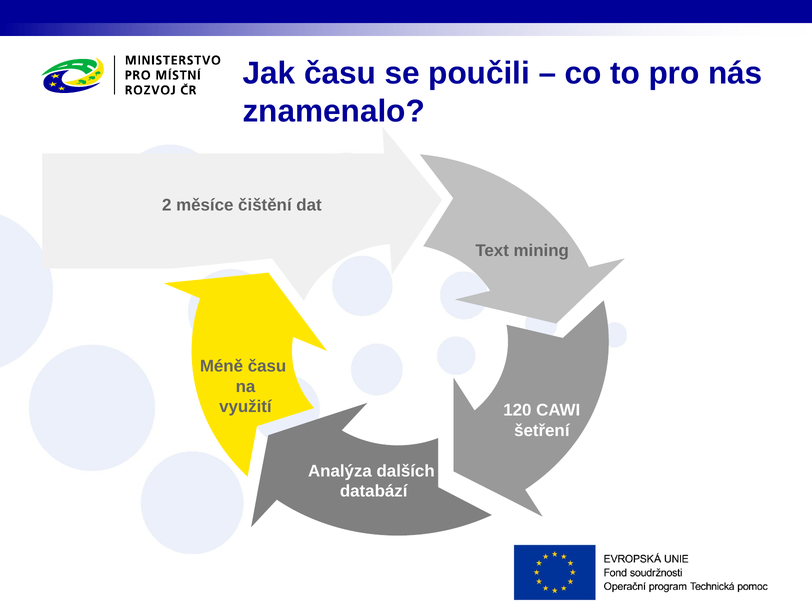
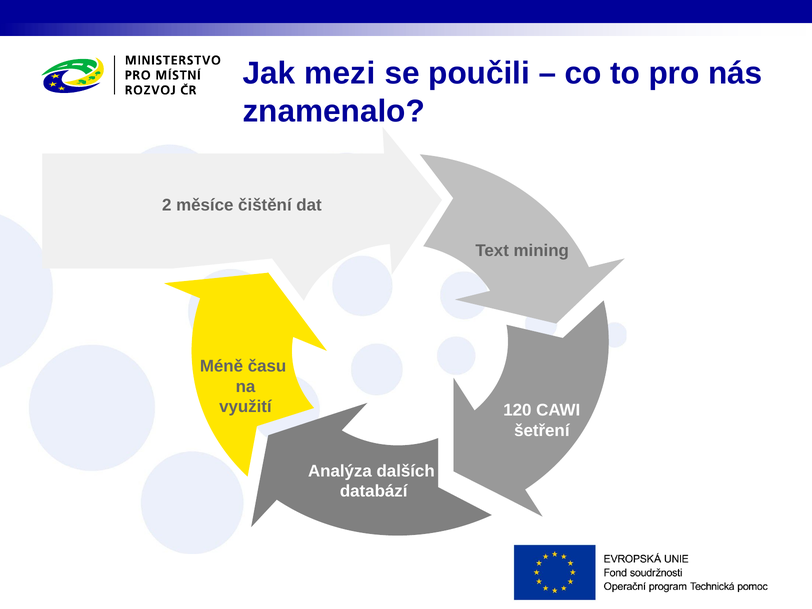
Jak času: času -> mezi
